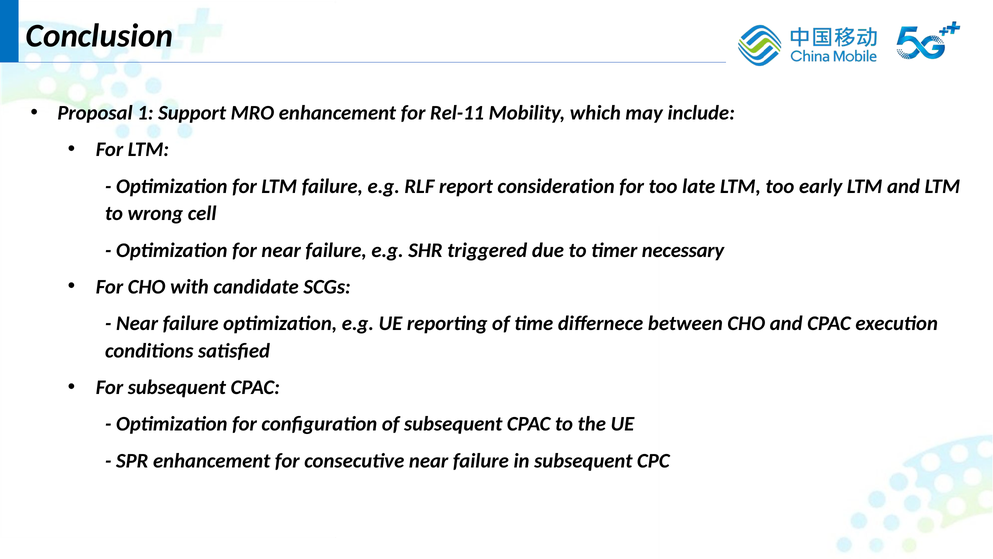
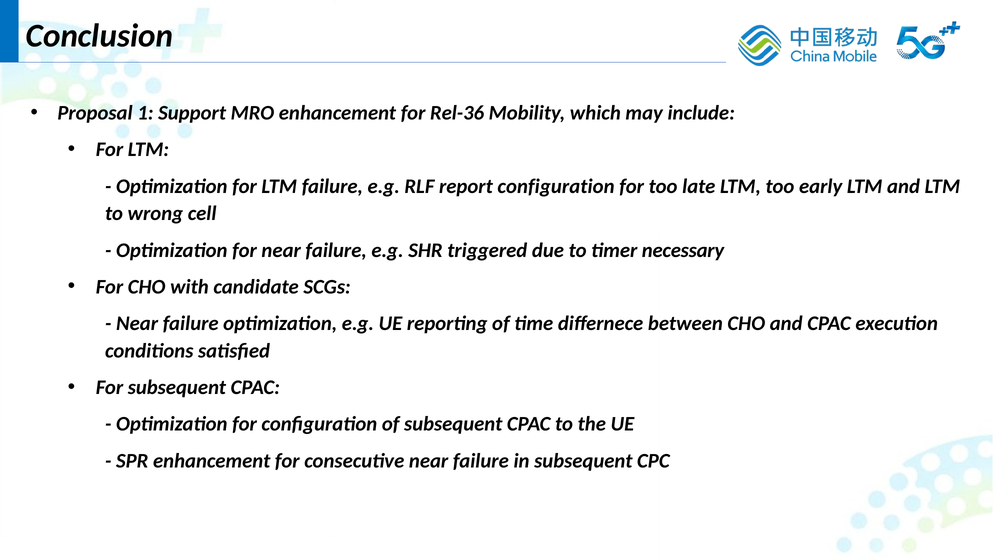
Rel-11: Rel-11 -> Rel-36
report consideration: consideration -> configuration
